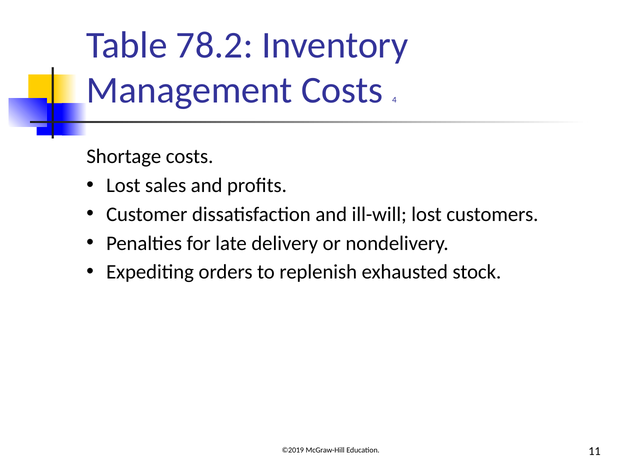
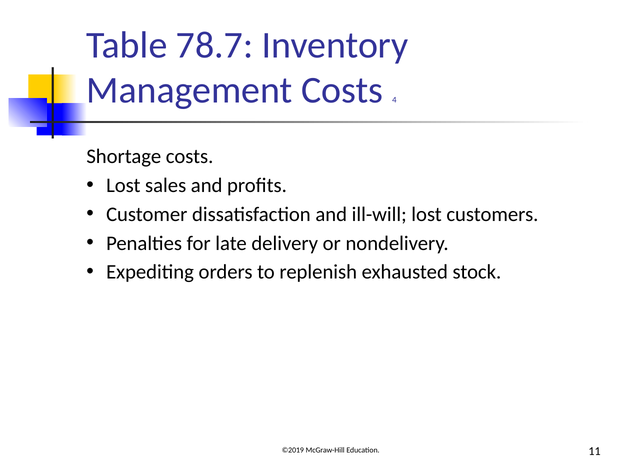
78.2: 78.2 -> 78.7
